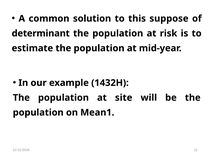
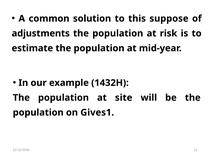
determinant: determinant -> adjustments
Mean1: Mean1 -> Gives1
